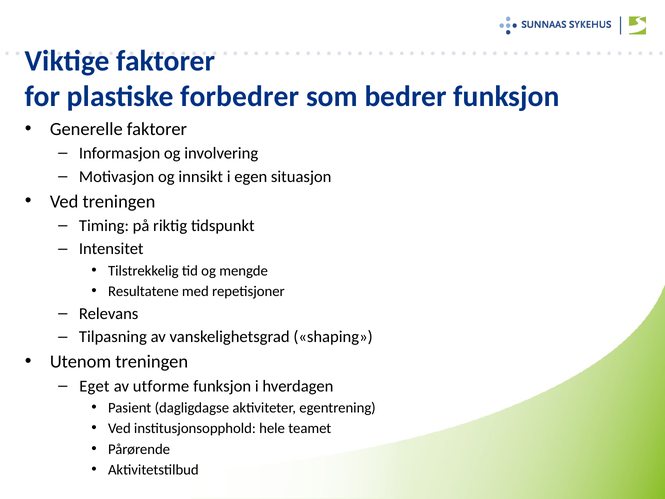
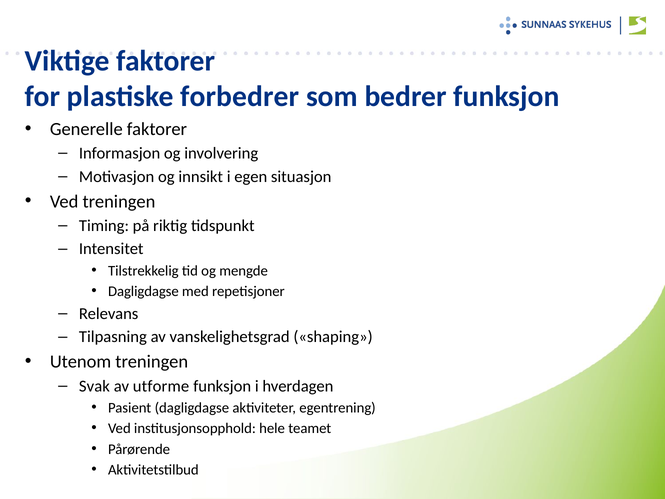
Resultatene at (143, 291): Resultatene -> Dagligdagse
Eget: Eget -> Svak
